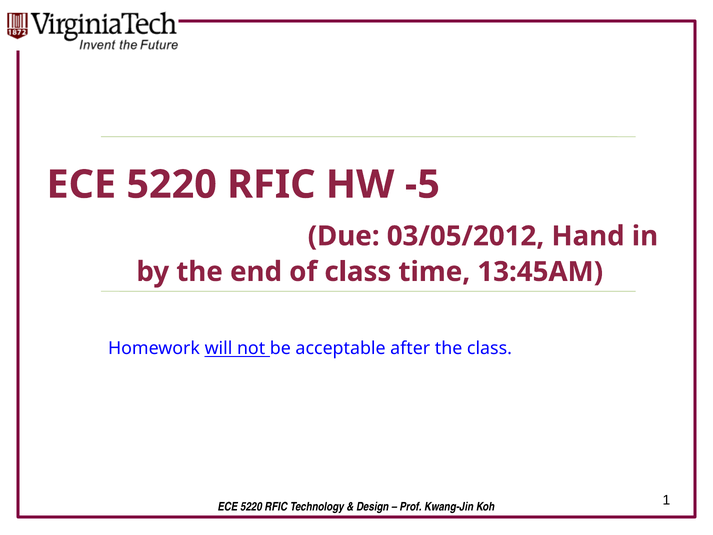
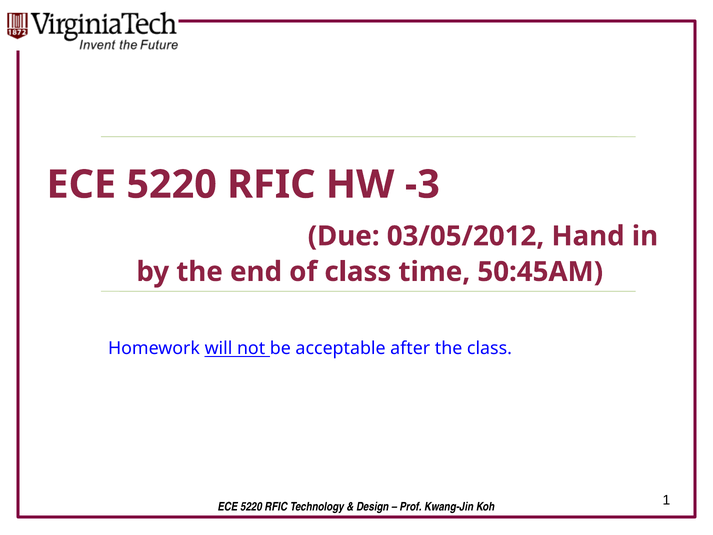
-5: -5 -> -3
13:45AM: 13:45AM -> 50:45AM
